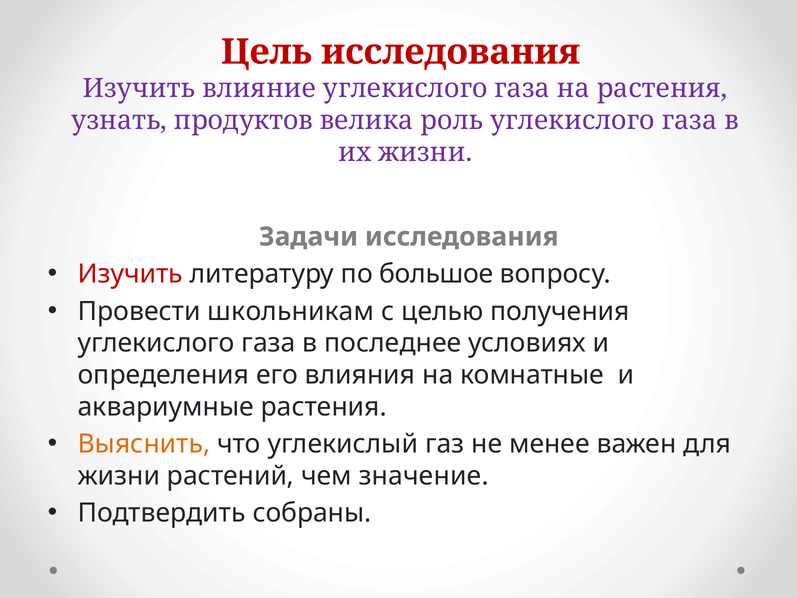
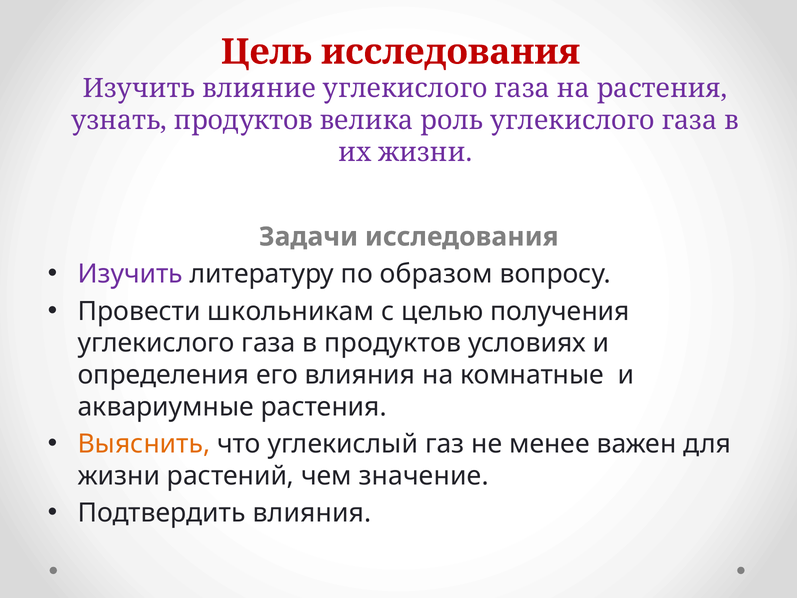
Изучить at (130, 274) colour: red -> purple
большое: большое -> образом
в последнее: последнее -> продуктов
Подтвердить собраны: собраны -> влияния
